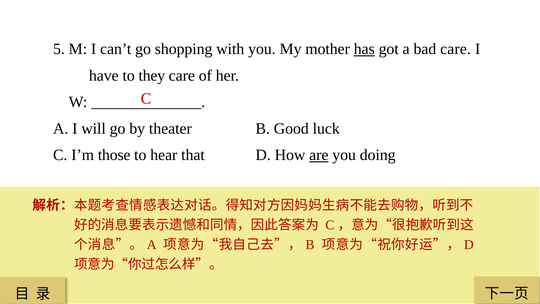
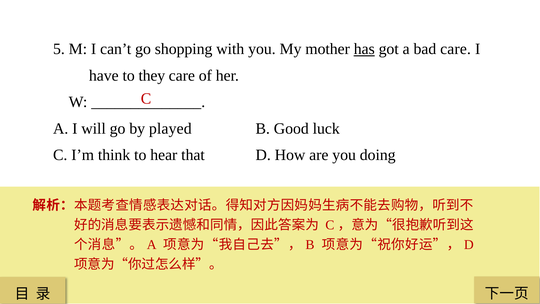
theater: theater -> played
those: those -> think
are underline: present -> none
